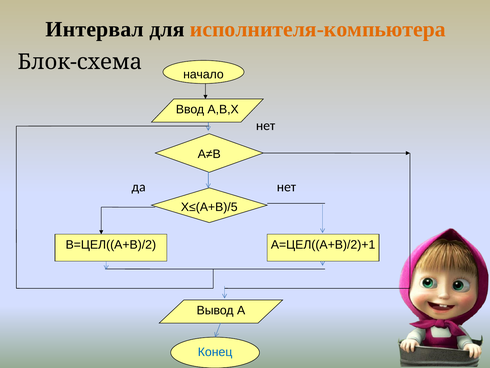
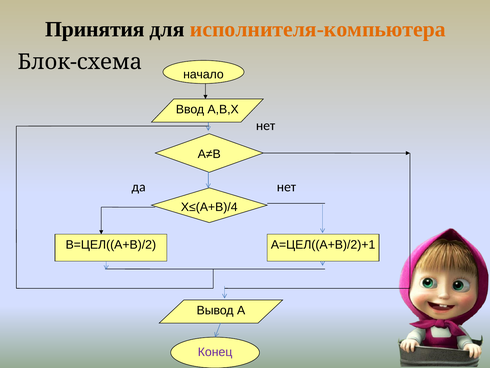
Интервал: Интервал -> Принятия
Х≤(А+В)/5: Х≤(А+В)/5 -> Х≤(А+В)/4
Конец colour: blue -> purple
